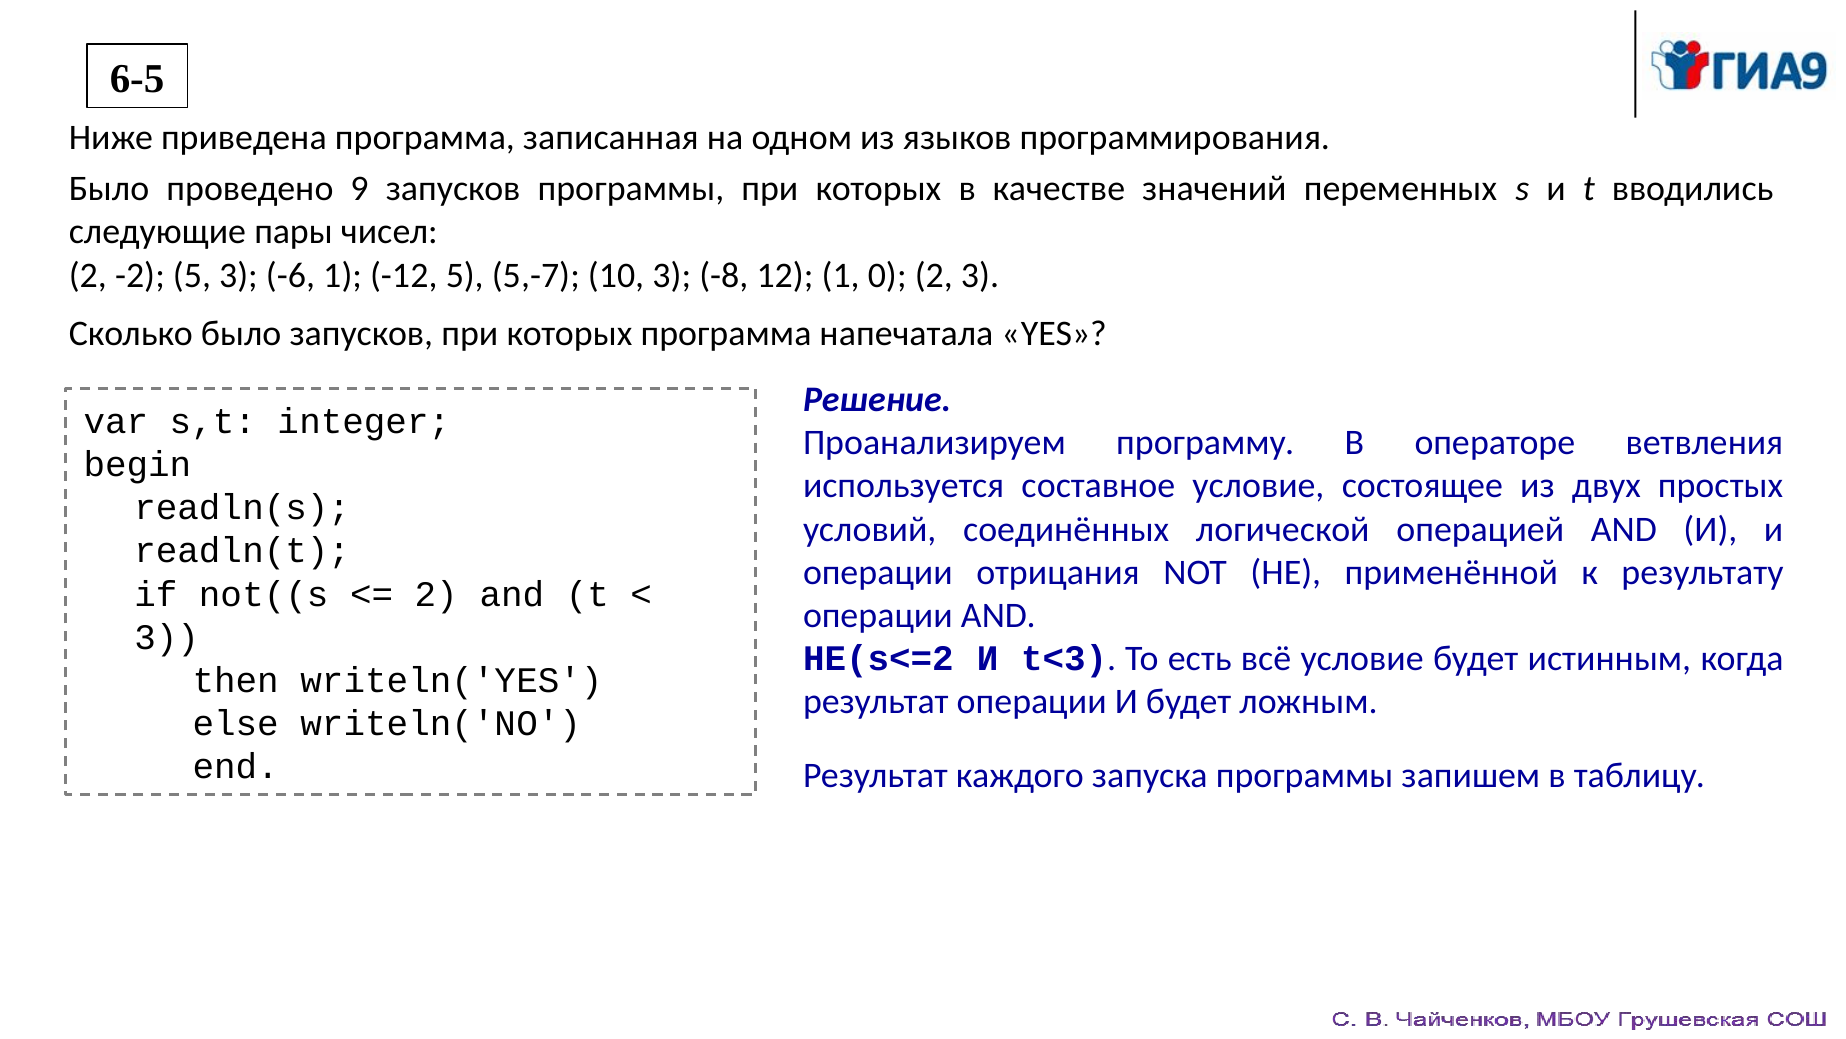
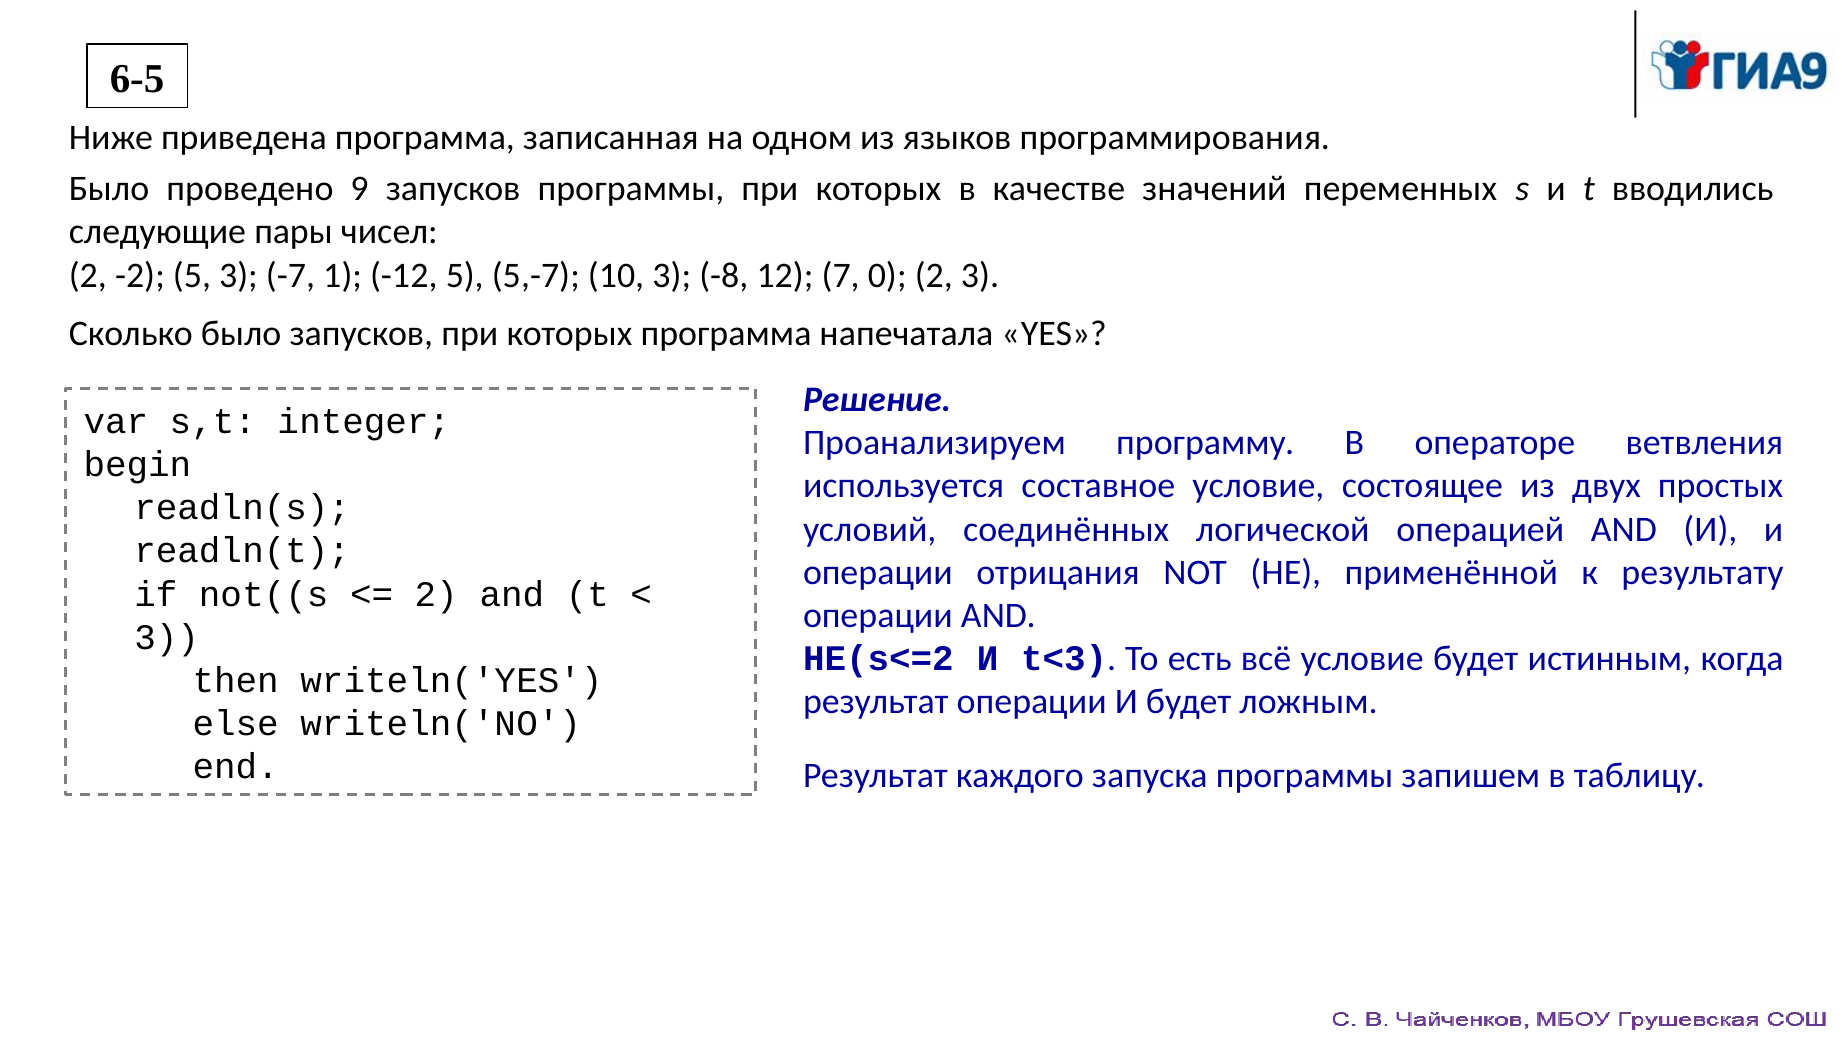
-6: -6 -> -7
12 1: 1 -> 7
